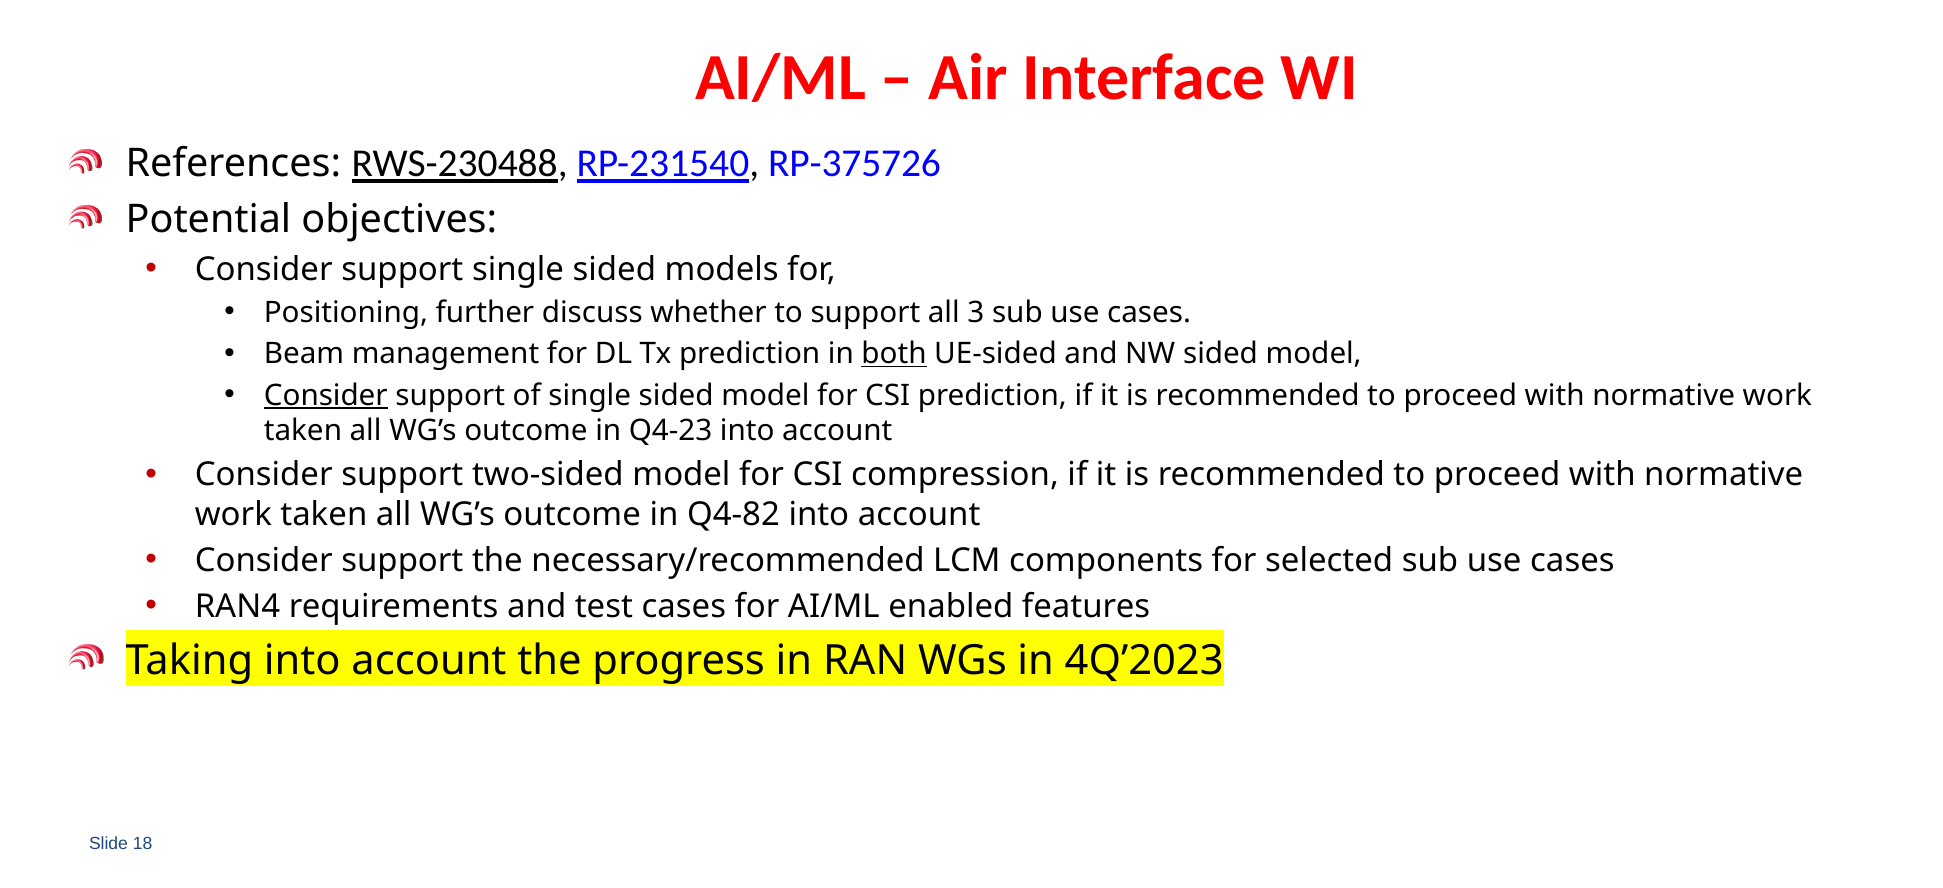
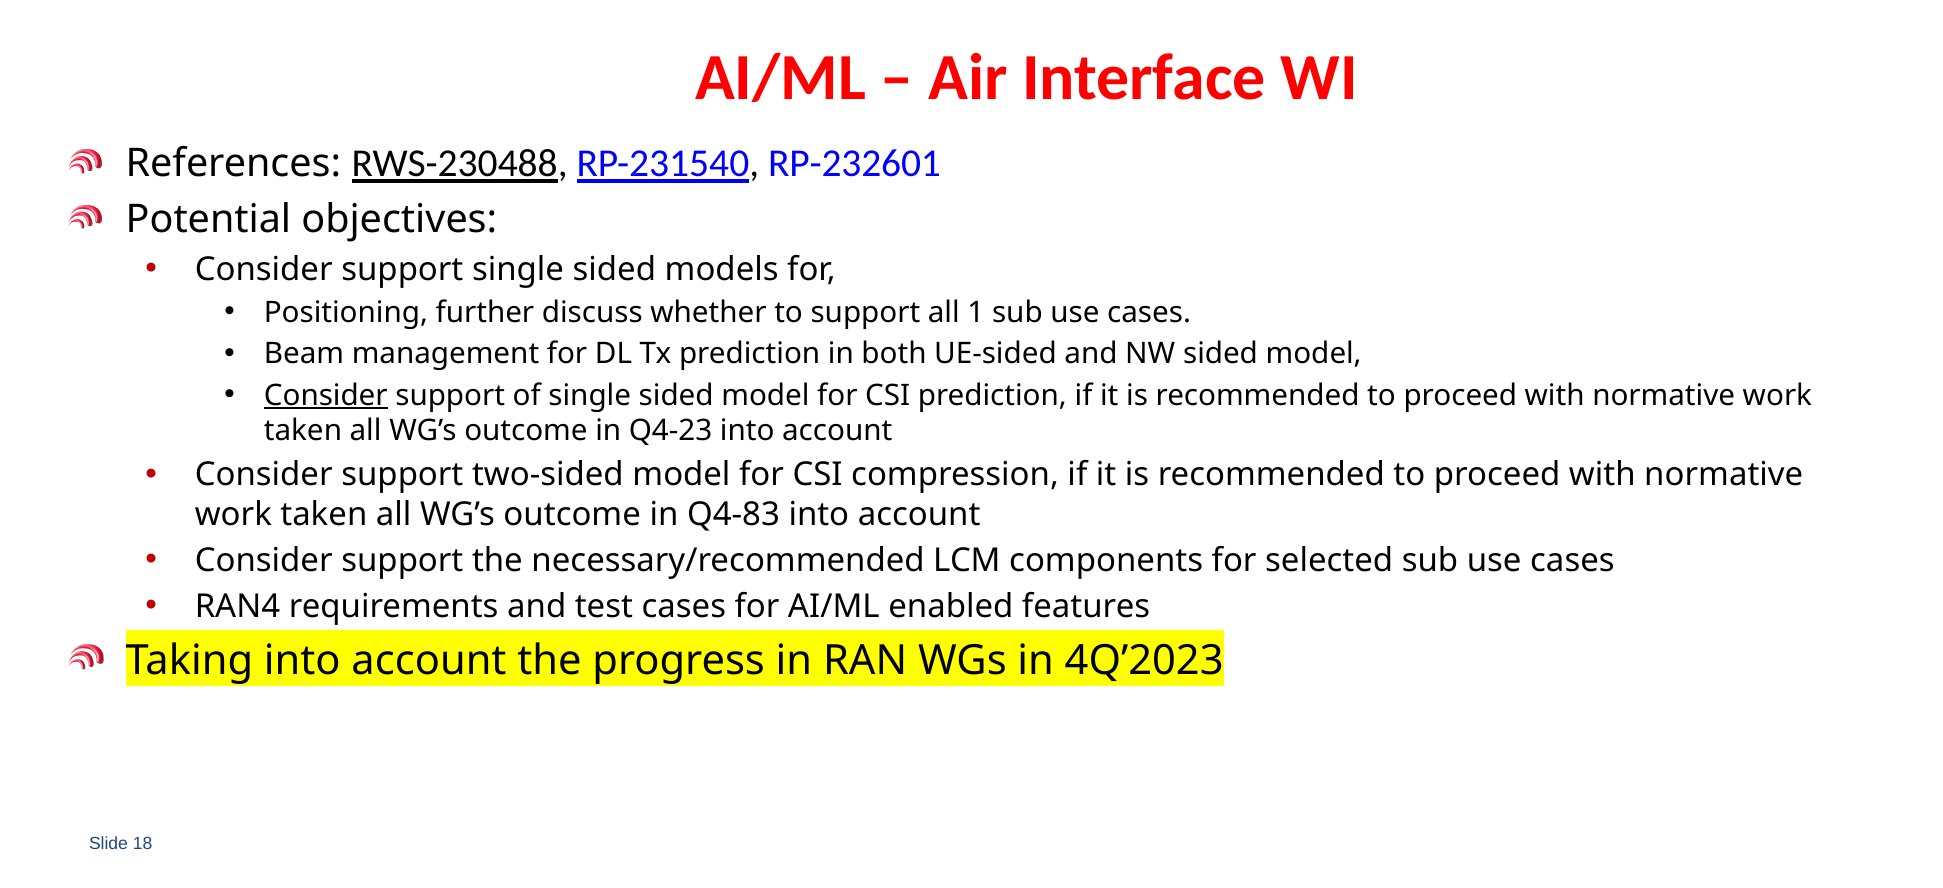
RP-375726: RP-375726 -> RP-232601
3: 3 -> 1
both underline: present -> none
Q4-82: Q4-82 -> Q4-83
